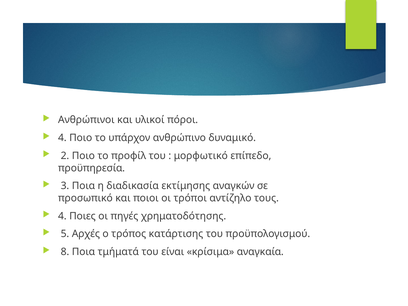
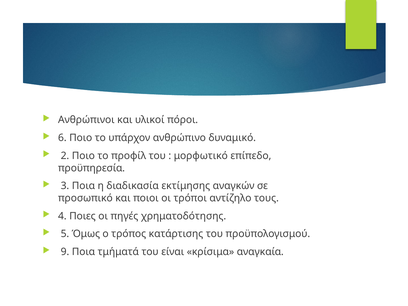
4 at (62, 138): 4 -> 6
Αρχές: Αρχές -> Όμως
8: 8 -> 9
